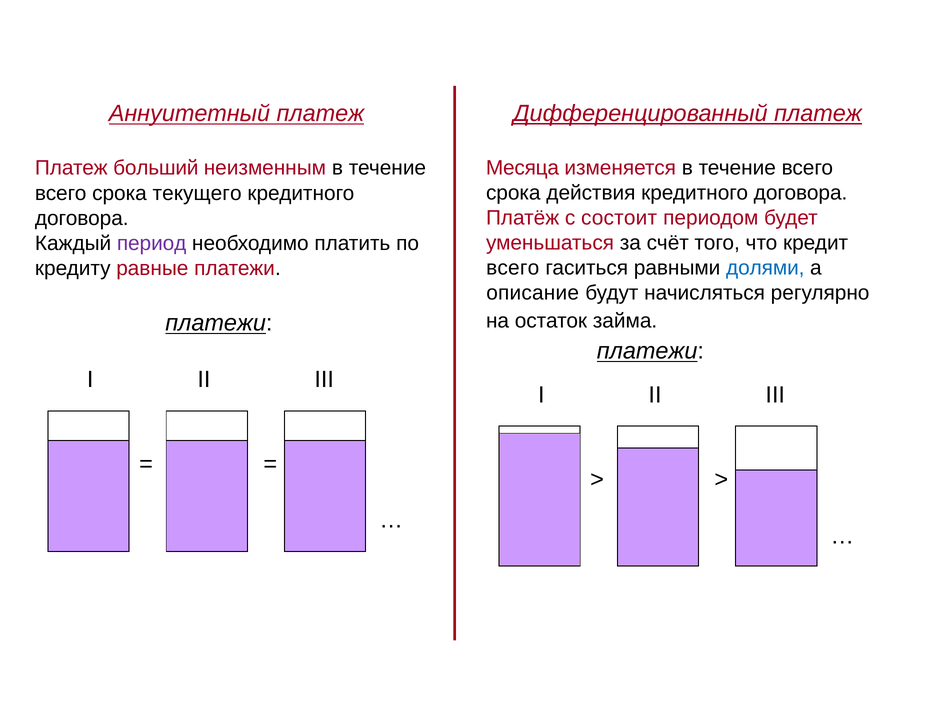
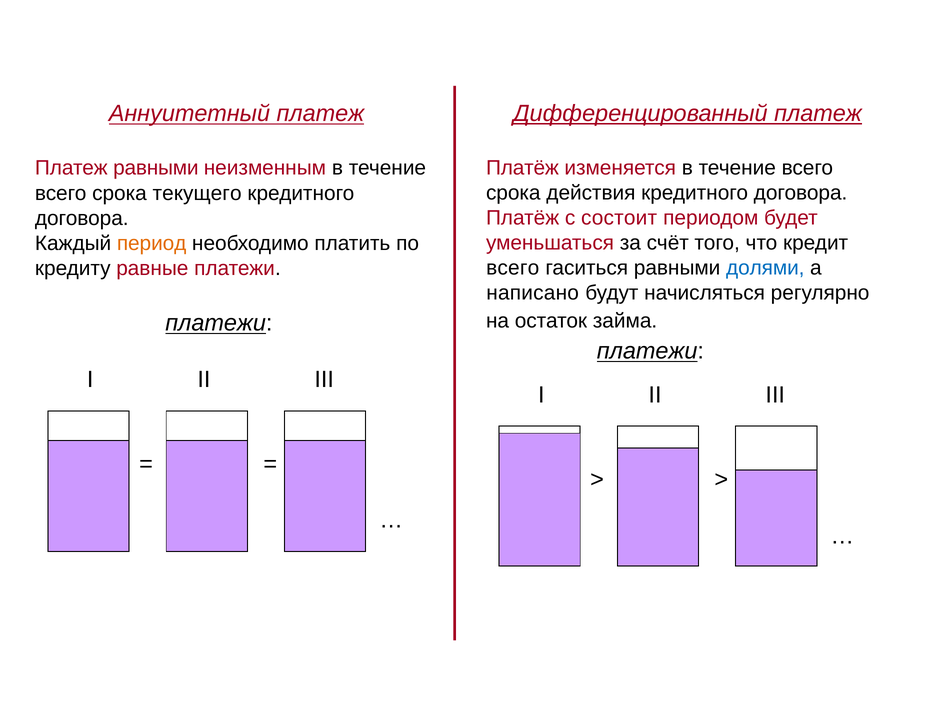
Месяца at (522, 168): Месяца -> Платёж
Платеж больший: больший -> равными
период colour: purple -> orange
описание: описание -> написано
